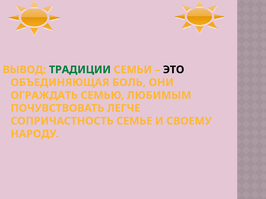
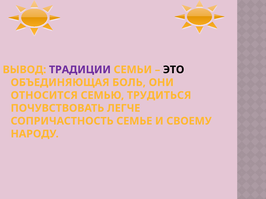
ТРАДИЦИИ colour: green -> purple
ОГРАЖДАТЬ: ОГРАЖДАТЬ -> ОТНОСИТСЯ
ЛЮБИМЫМ: ЛЮБИМЫМ -> ТРУДИТЬСЯ
